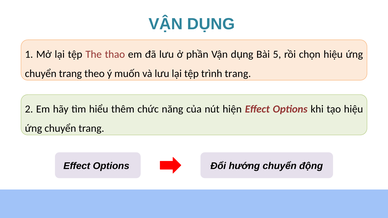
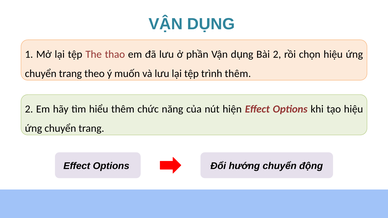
Bài 5: 5 -> 2
trình trang: trang -> thêm
